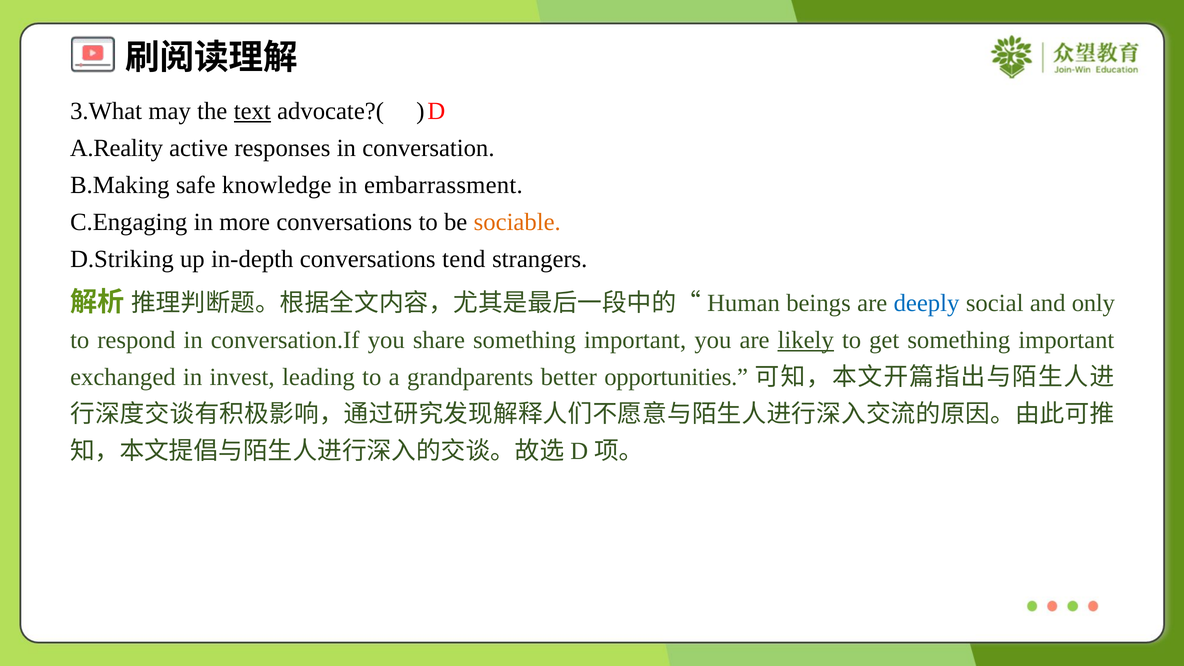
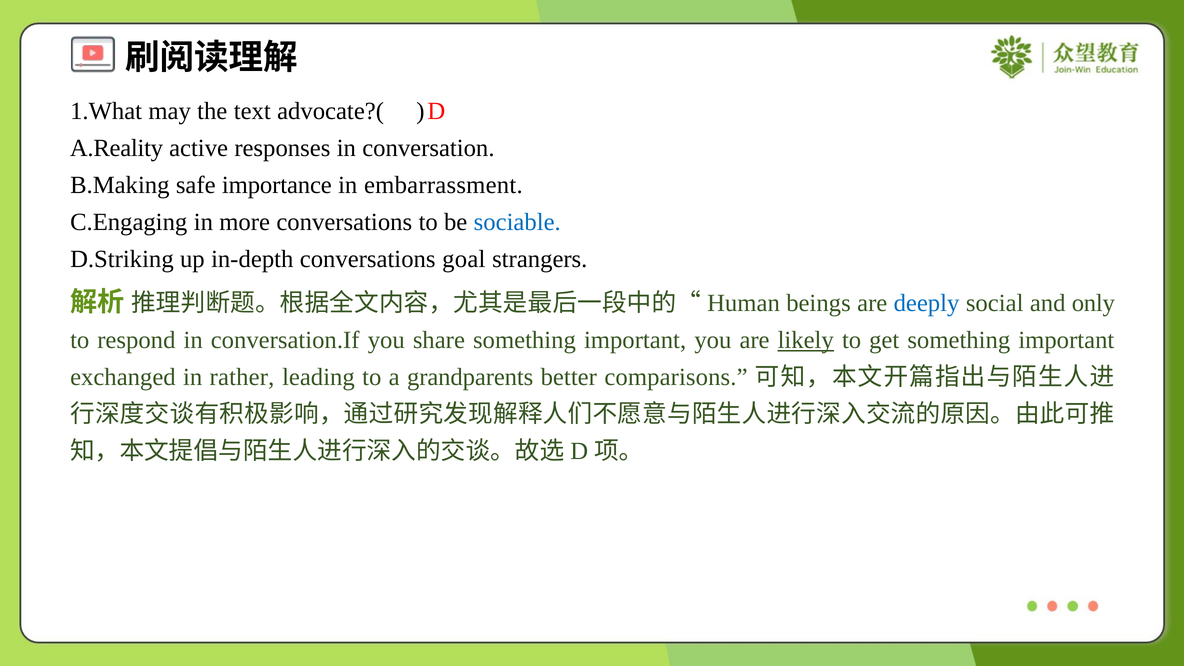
3.What: 3.What -> 1.What
text underline: present -> none
knowledge: knowledge -> importance
sociable colour: orange -> blue
tend: tend -> goal
invest: invest -> rather
opportunities: opportunities -> comparisons
